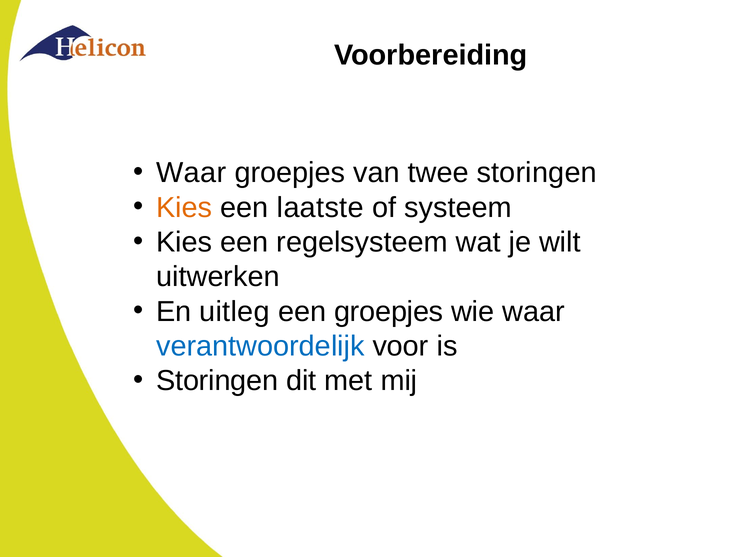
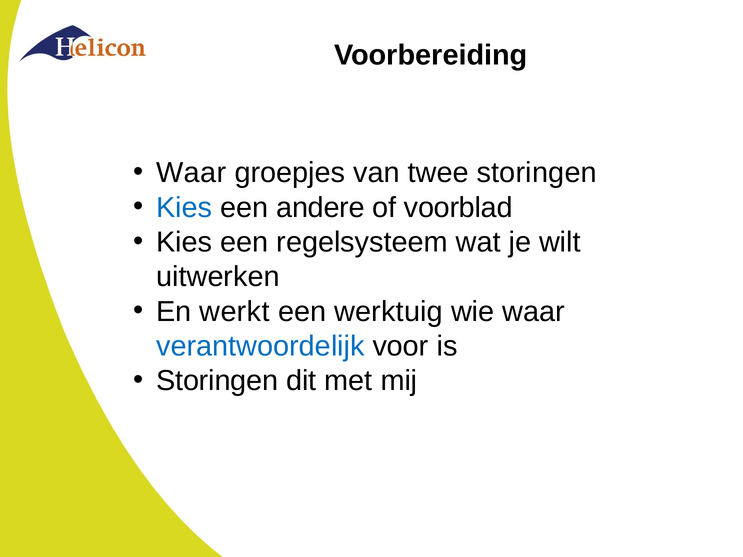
Kies at (184, 208) colour: orange -> blue
laatste: laatste -> andere
systeem: systeem -> voorblad
uitleg: uitleg -> werkt
een groepjes: groepjes -> werktuig
